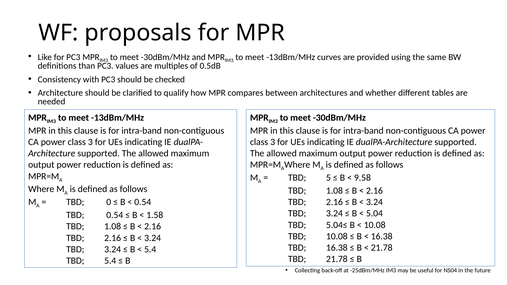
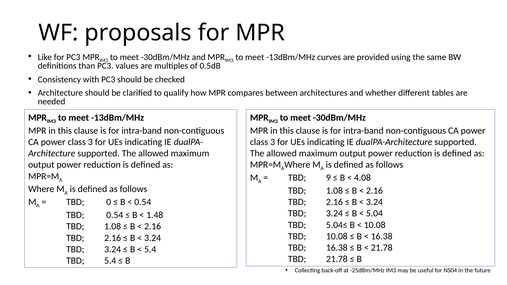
5: 5 -> 9
9.58: 9.58 -> 4.08
1.58: 1.58 -> 1.48
